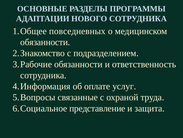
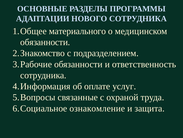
повседневных: повседневных -> материального
представление: представление -> ознакомление
